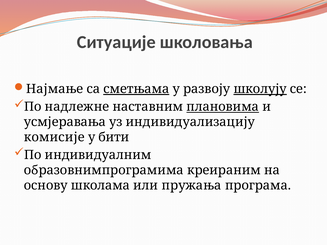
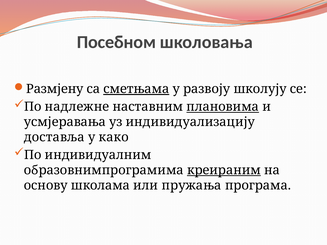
Ситуације: Ситуације -> Посебном
Најмање: Најмање -> Размјену
школују underline: present -> none
комисије: комисије -> доставља
бити: бити -> како
креираним underline: none -> present
